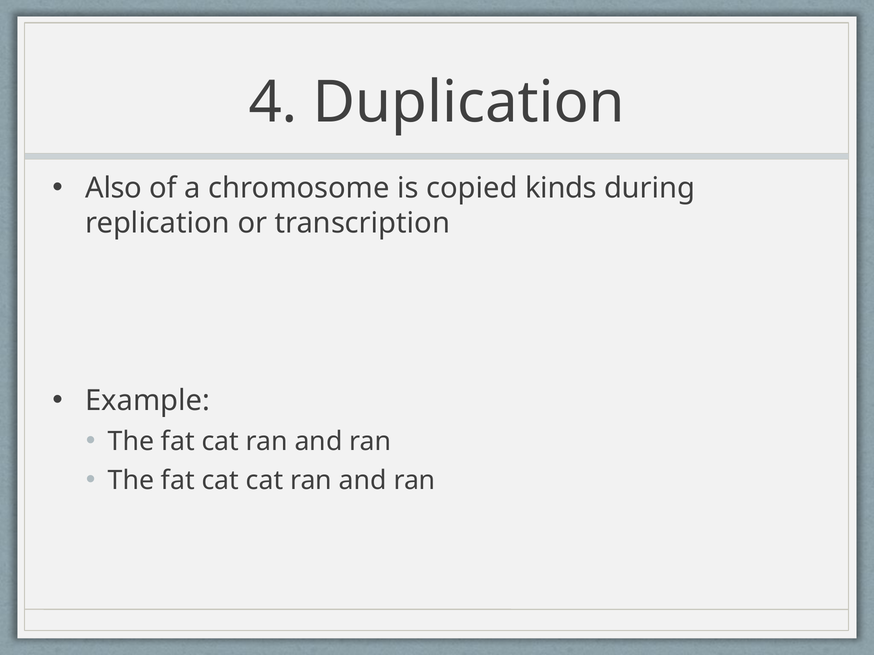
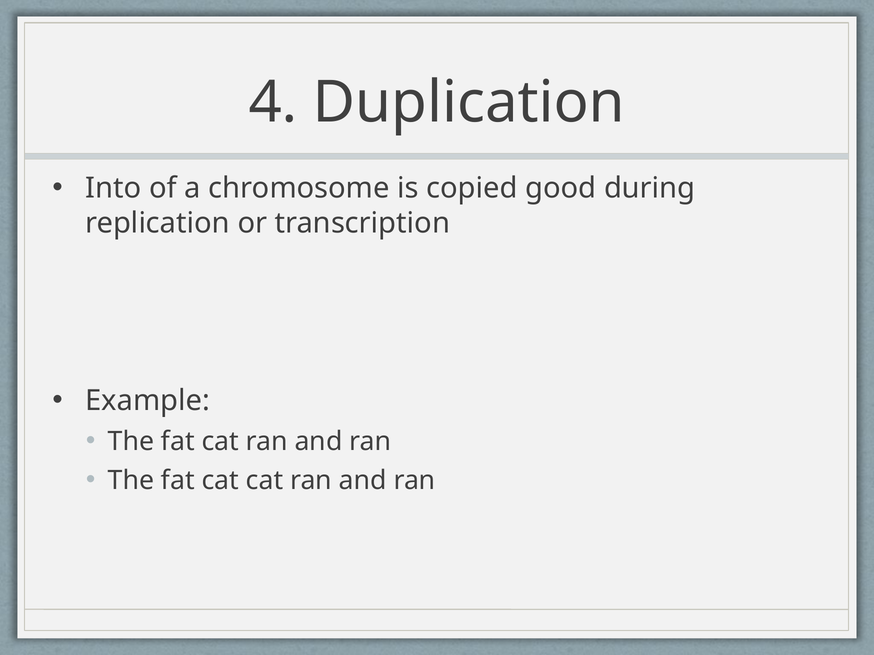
Also: Also -> Into
kinds: kinds -> good
